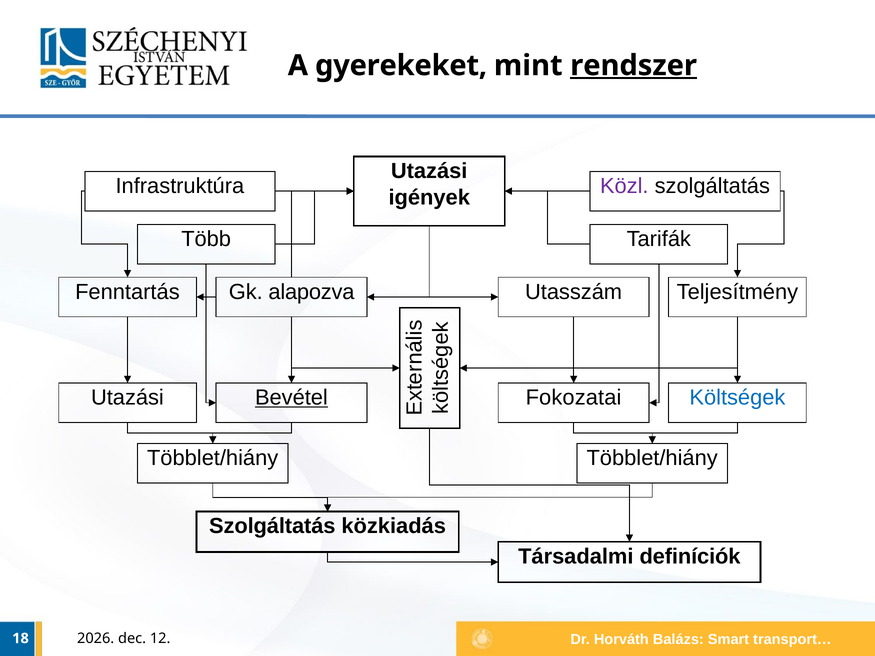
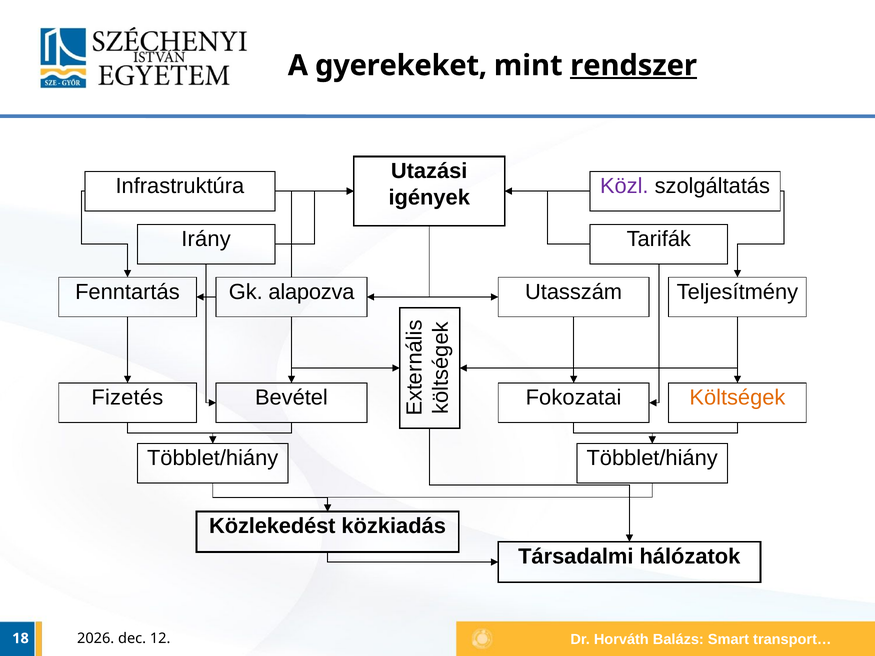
Több: Több -> Irány
Utazási at (127, 398): Utazási -> Fizetés
Bevétel underline: present -> none
Költségek colour: blue -> orange
Szolgáltatás at (272, 526): Szolgáltatás -> Közlekedést
definíciók: definíciók -> hálózatok
